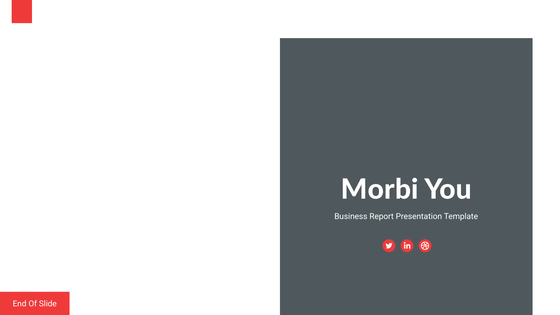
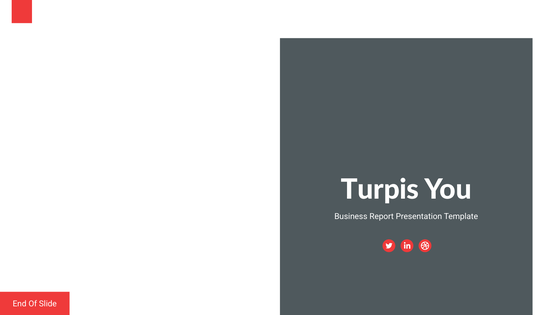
Morbi: Morbi -> Turpis
